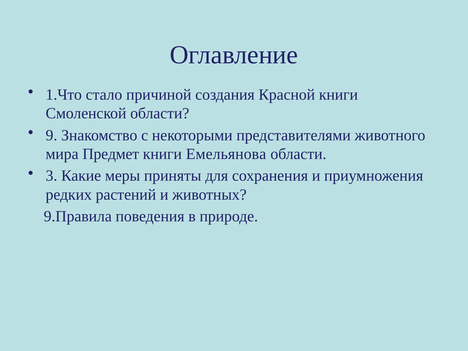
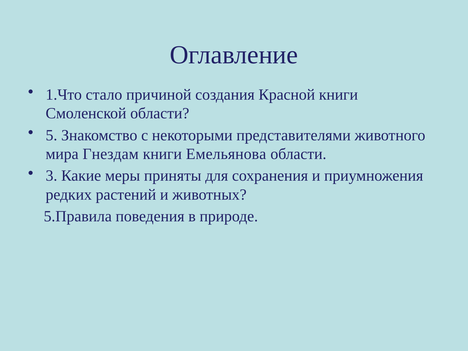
9: 9 -> 5
Предмет: Предмет -> Гнездам
9.Правила: 9.Правила -> 5.Правила
